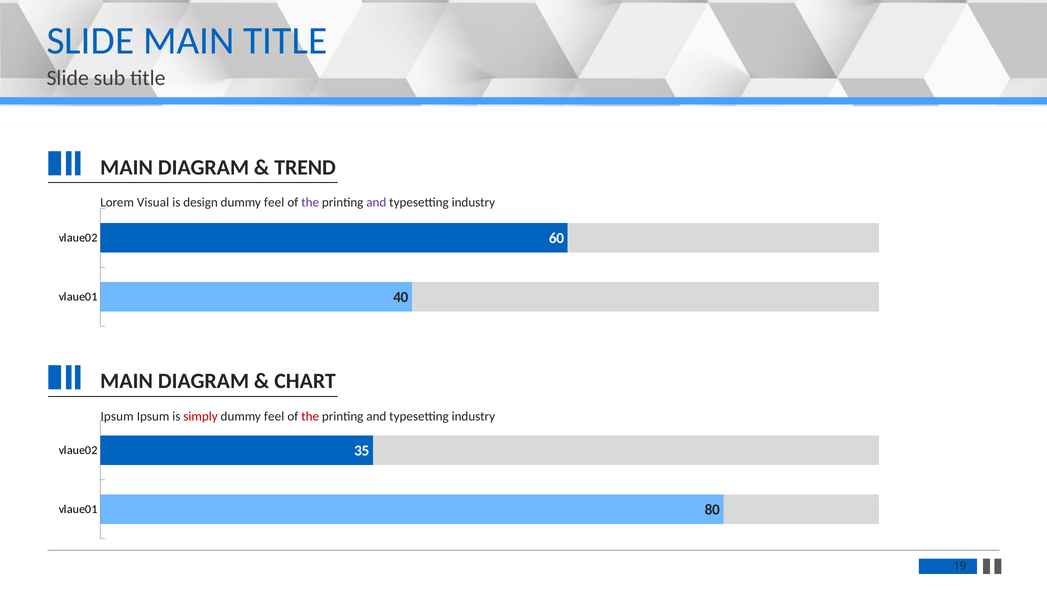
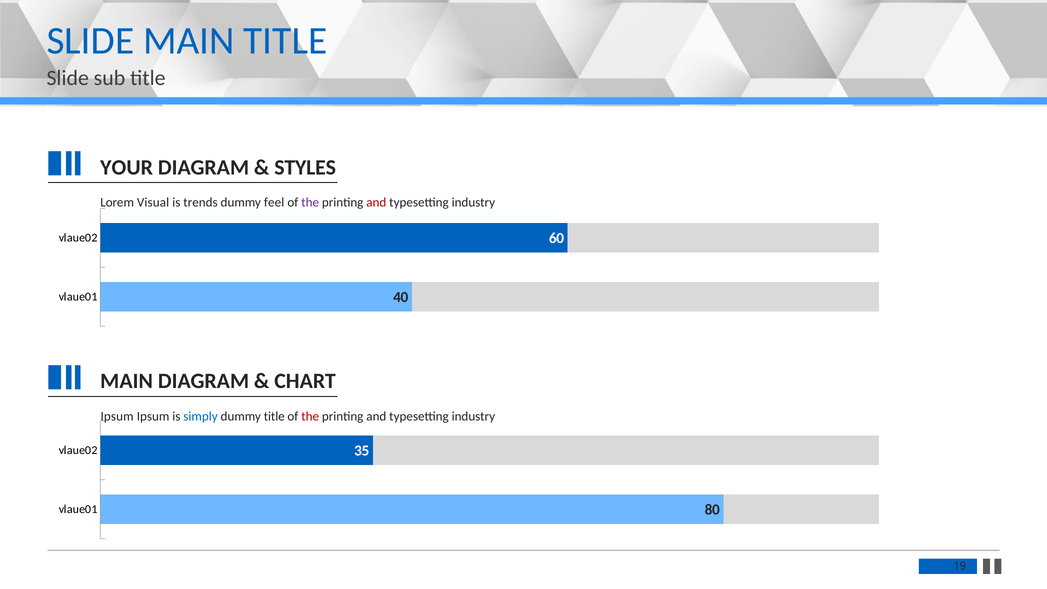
MAIN at (127, 167): MAIN -> YOUR
TREND: TREND -> STYLES
design: design -> trends
and at (376, 202) colour: purple -> red
simply colour: red -> blue
feel at (274, 416): feel -> title
